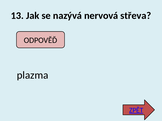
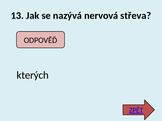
plazma: plazma -> kterých
